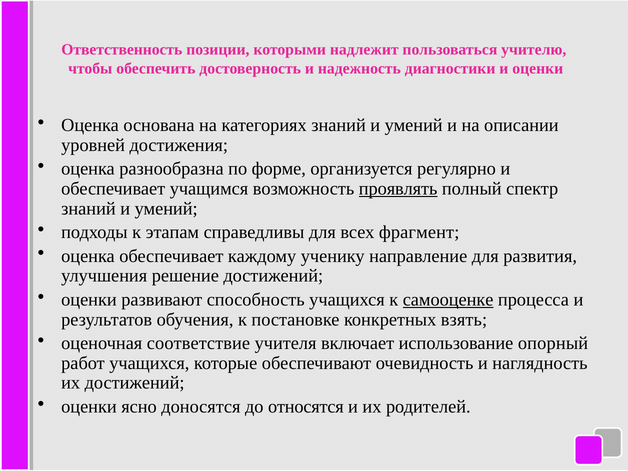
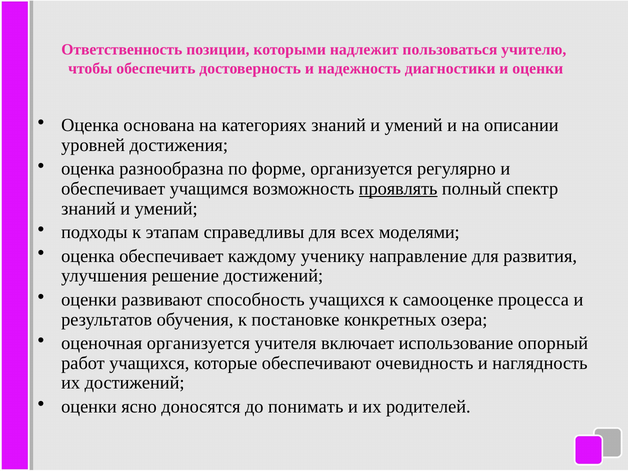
фрагмент: фрагмент -> моделями
самооценке underline: present -> none
взять: взять -> озера
оценочная соответствие: соответствие -> организуется
относятся: относятся -> понимать
